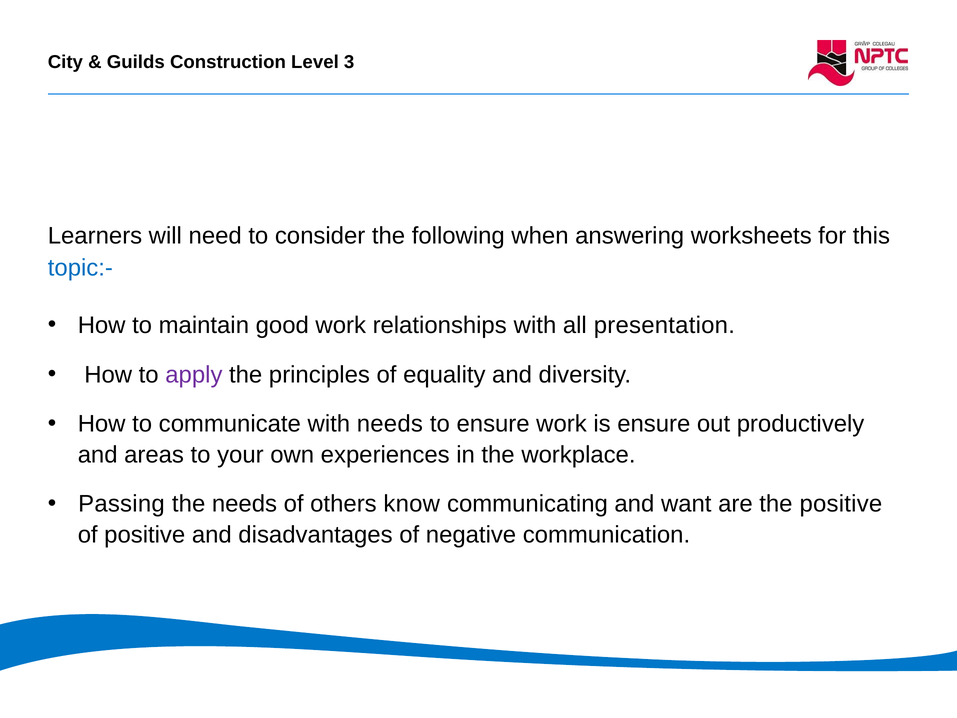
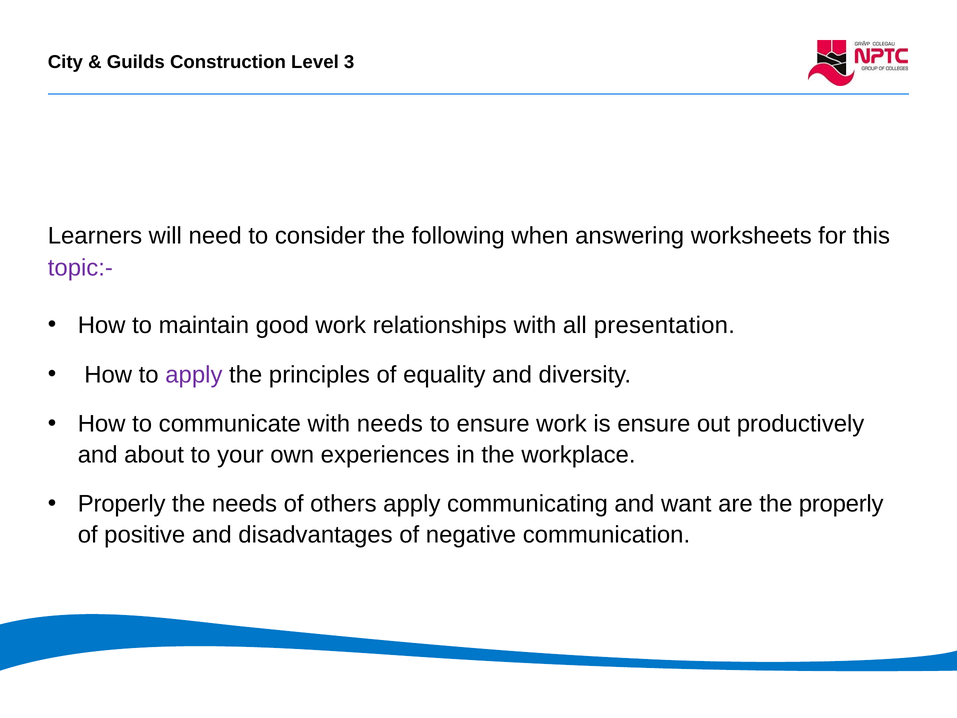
topic:- colour: blue -> purple
areas: areas -> about
Passing at (121, 504): Passing -> Properly
others know: know -> apply
the positive: positive -> properly
